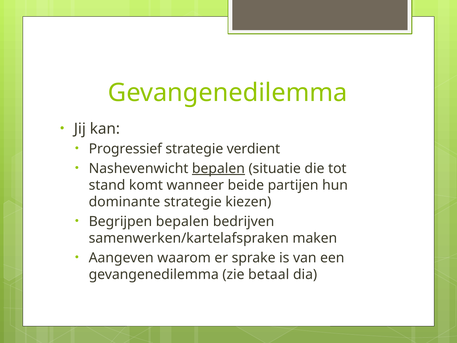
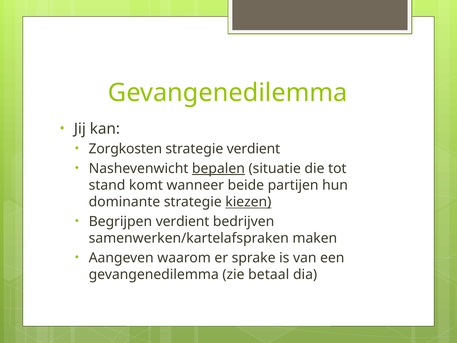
Progressief: Progressief -> Zorgkosten
kiezen underline: none -> present
Begrijpen bepalen: bepalen -> verdient
